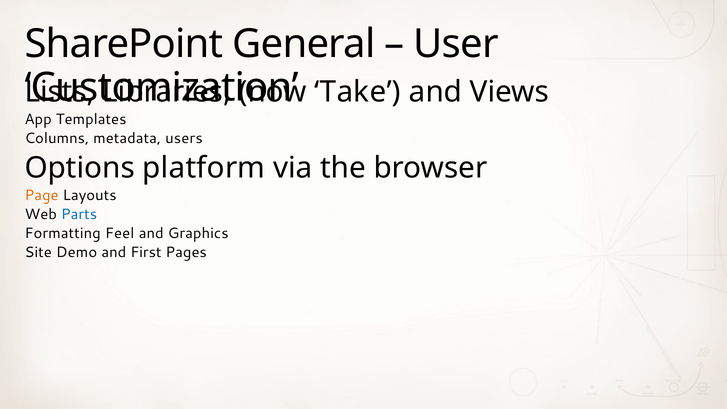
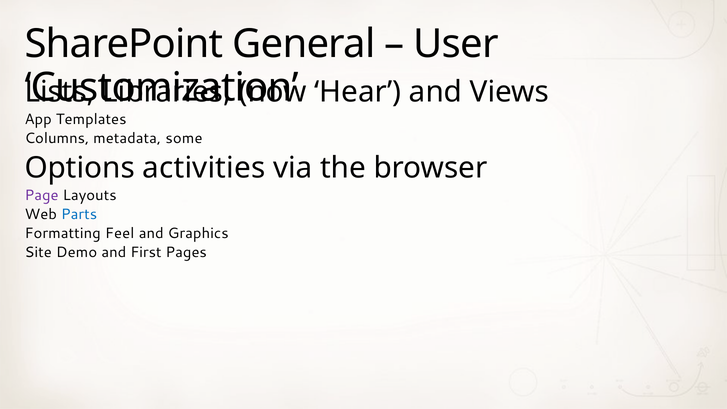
Take: Take -> Hear
users: users -> some
platform: platform -> activities
Page colour: orange -> purple
